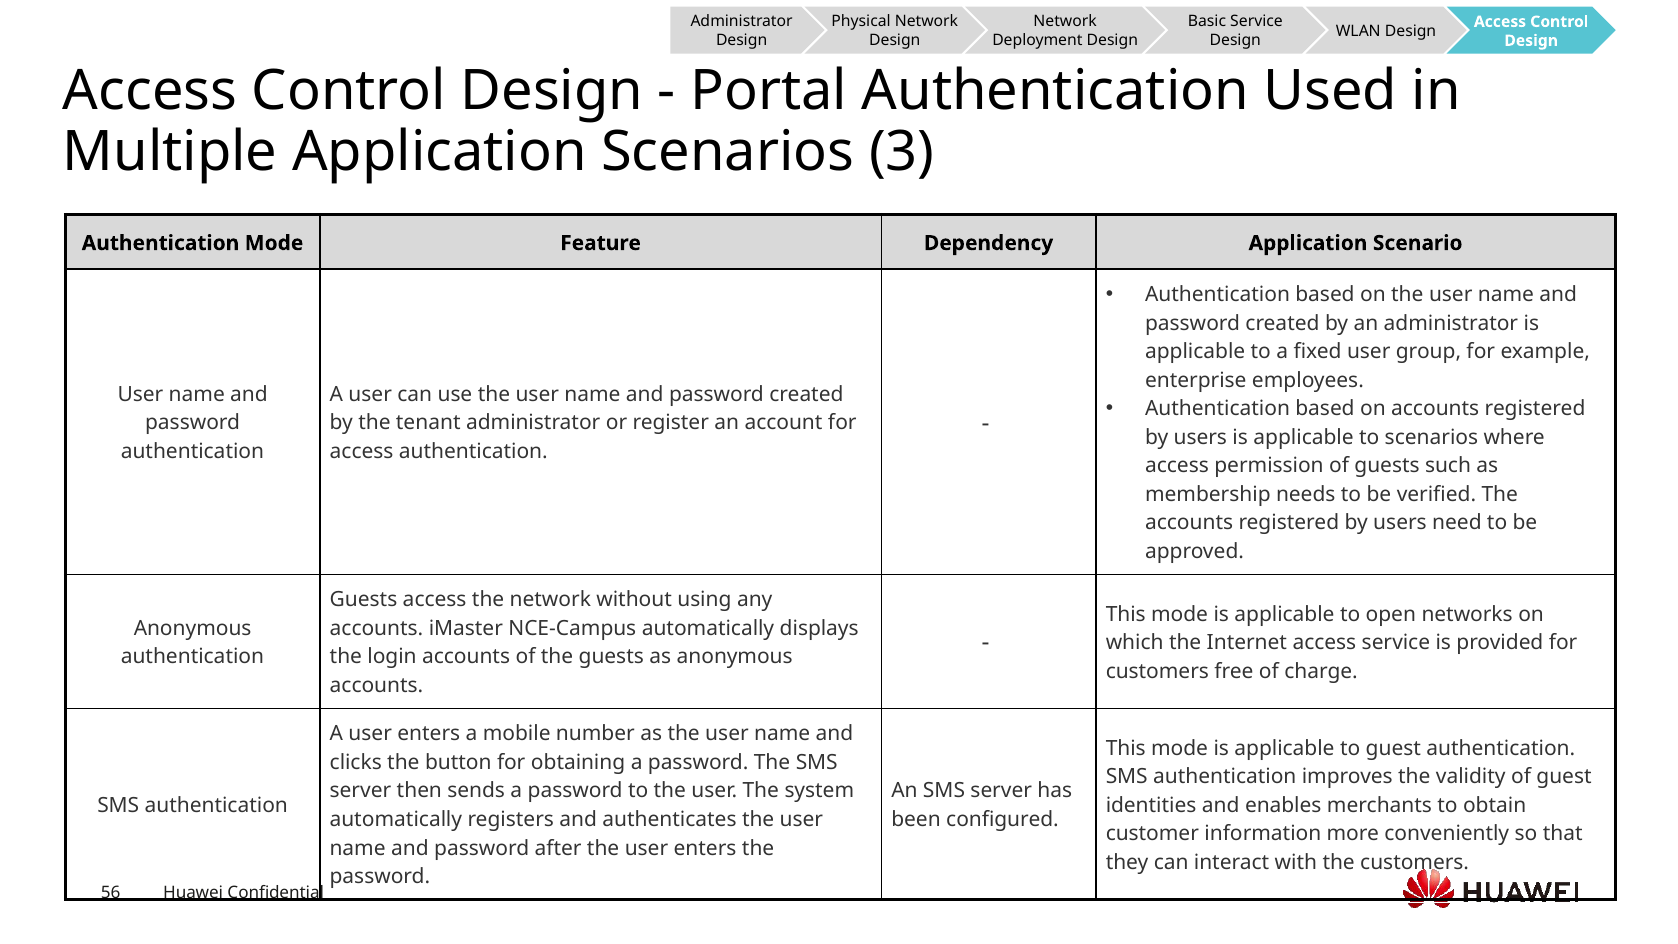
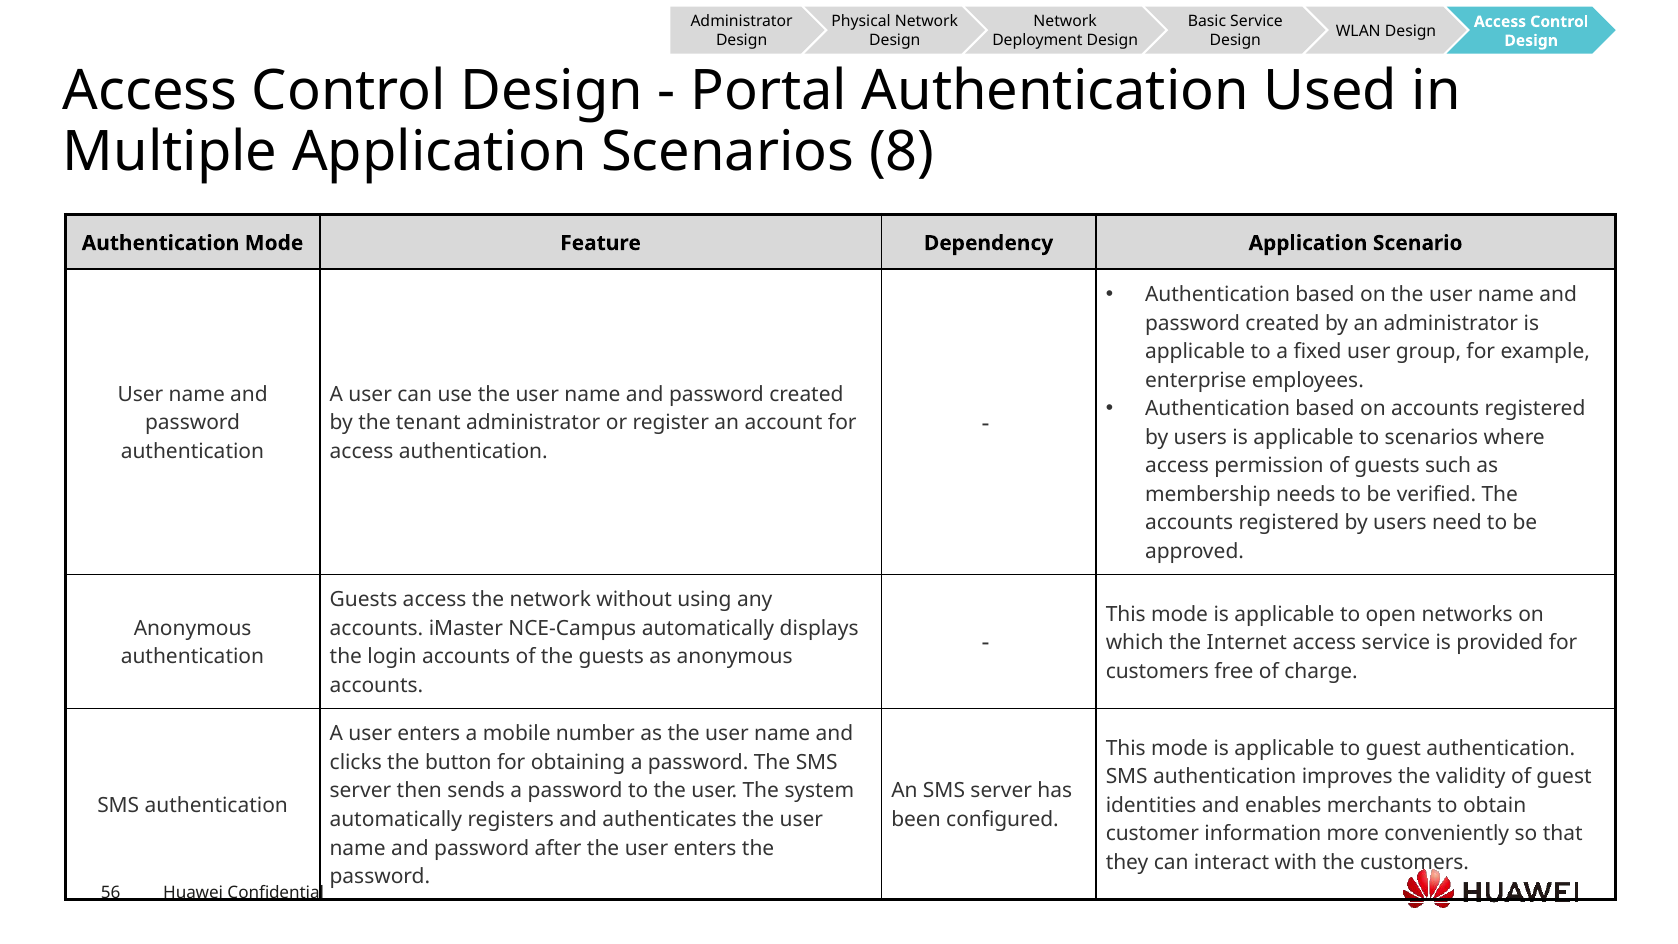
3: 3 -> 8
